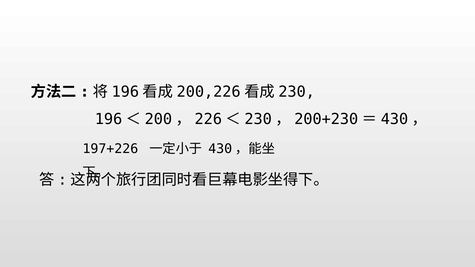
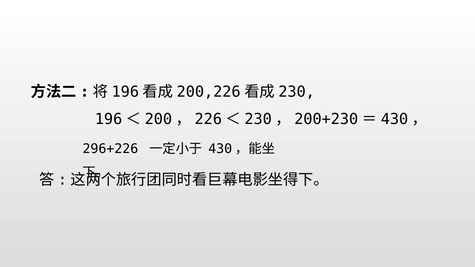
197+226: 197+226 -> 296+226
